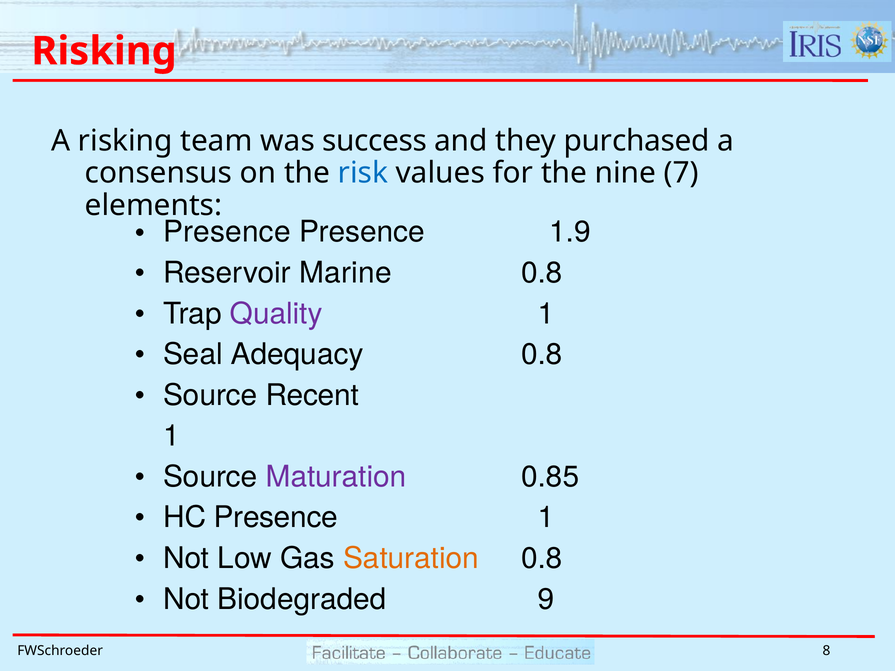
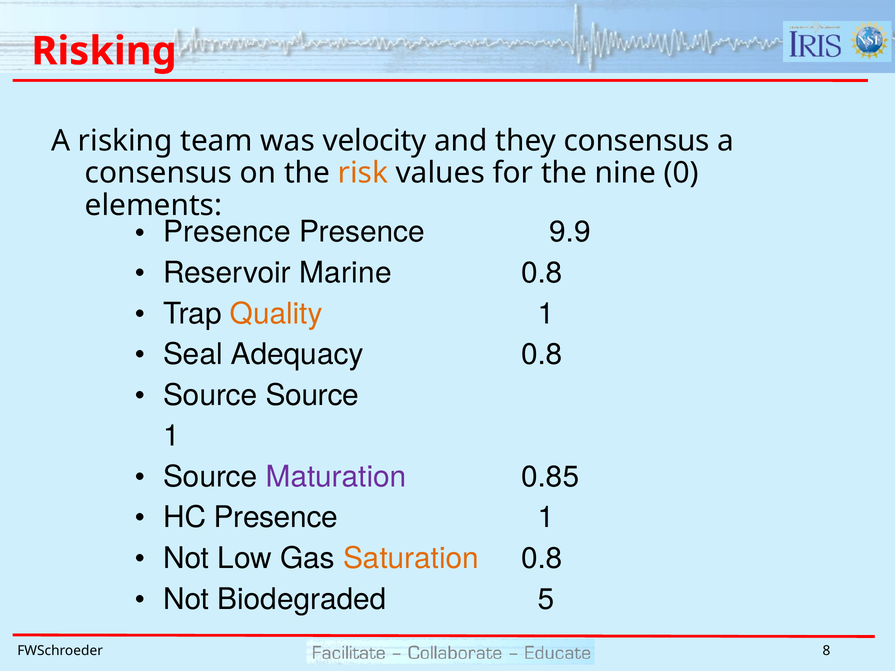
success: success -> velocity
they purchased: purchased -> consensus
risk colour: blue -> orange
7: 7 -> 0
1.9: 1.9 -> 9.9
Quality colour: purple -> orange
Source Recent: Recent -> Source
9: 9 -> 5
